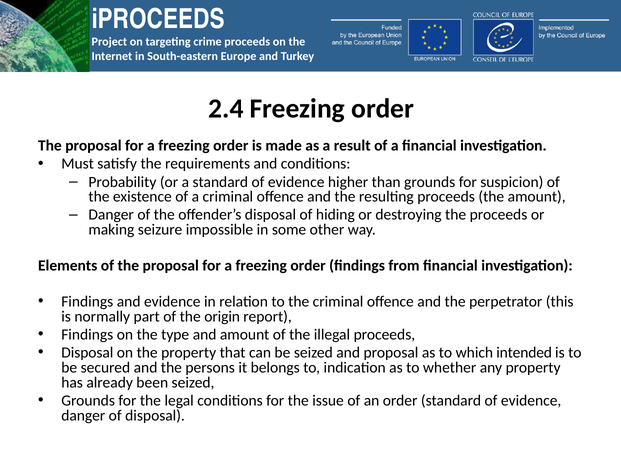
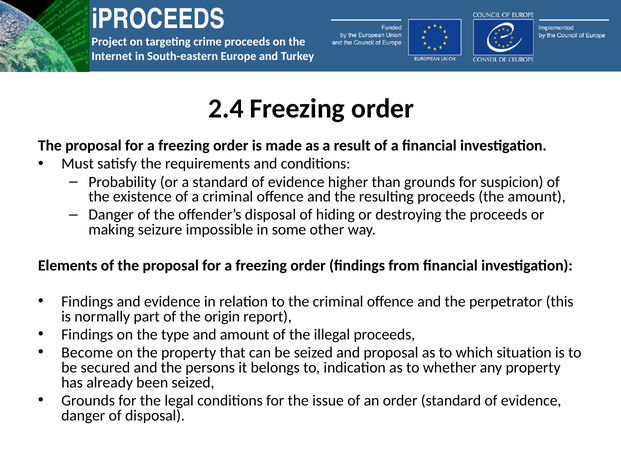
Disposal at (87, 353): Disposal -> Become
intended: intended -> situation
